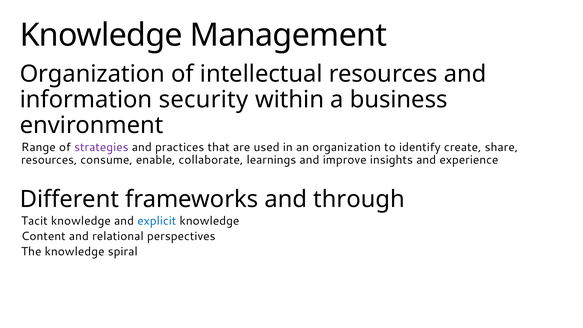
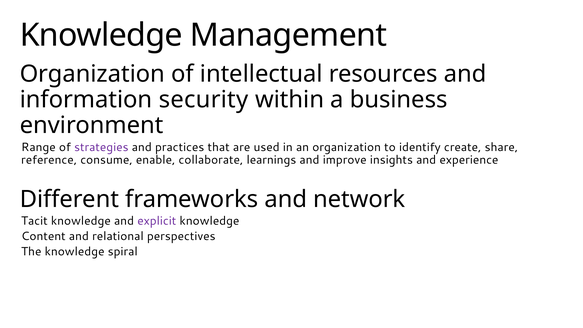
resources at (49, 160): resources -> reference
through: through -> network
explicit colour: blue -> purple
